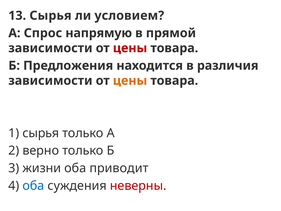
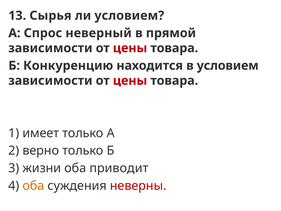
напрямую: напрямую -> неверный
Предложения: Предложения -> Конкуренцию
в различия: различия -> условием
цены at (130, 81) colour: orange -> red
1 сырья: сырья -> имеет
оба at (33, 185) colour: blue -> orange
